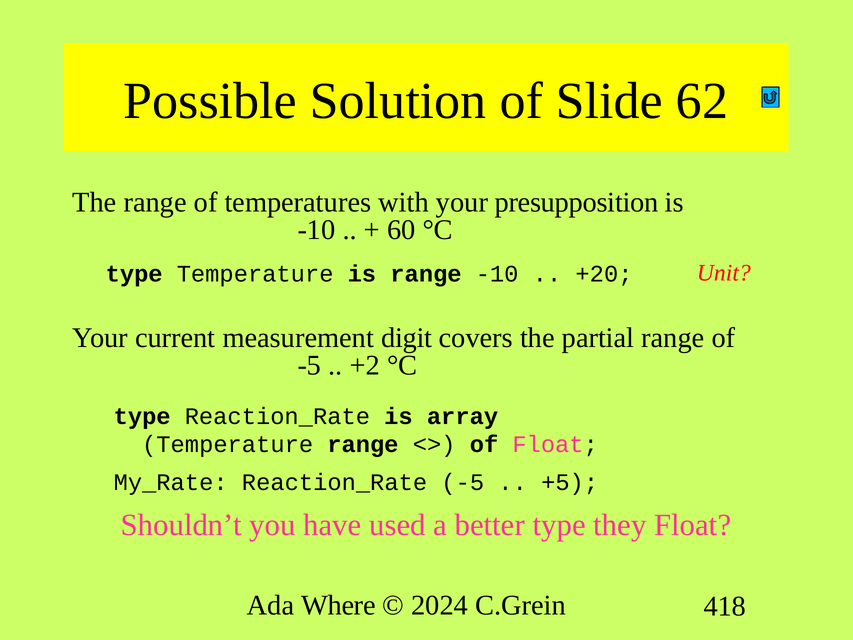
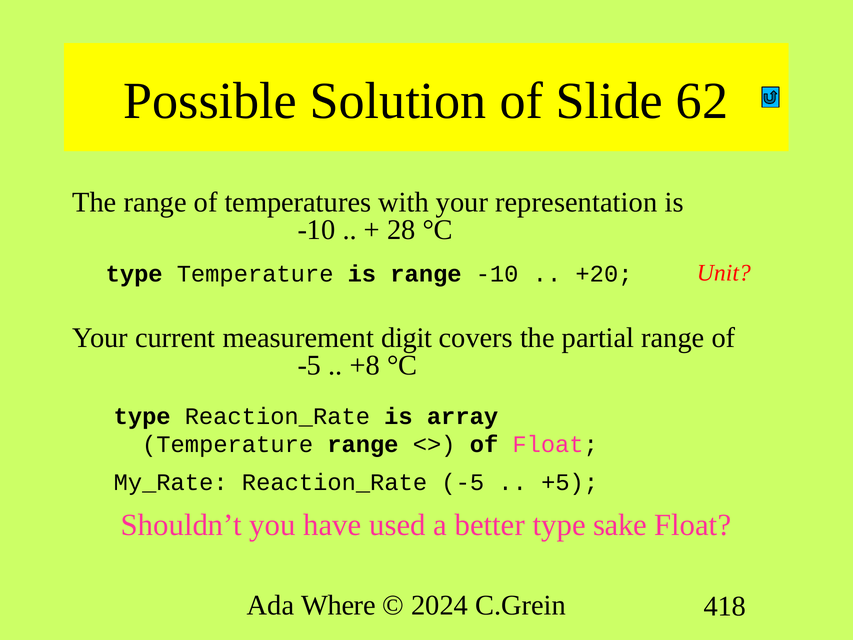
presupposition: presupposition -> representation
60: 60 -> 28
+2: +2 -> +8
they: they -> sake
